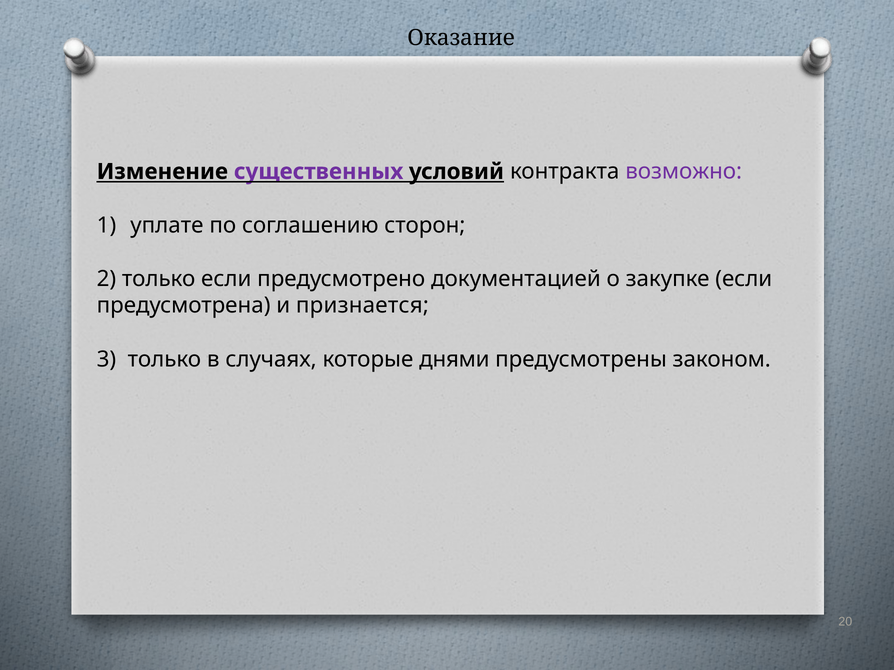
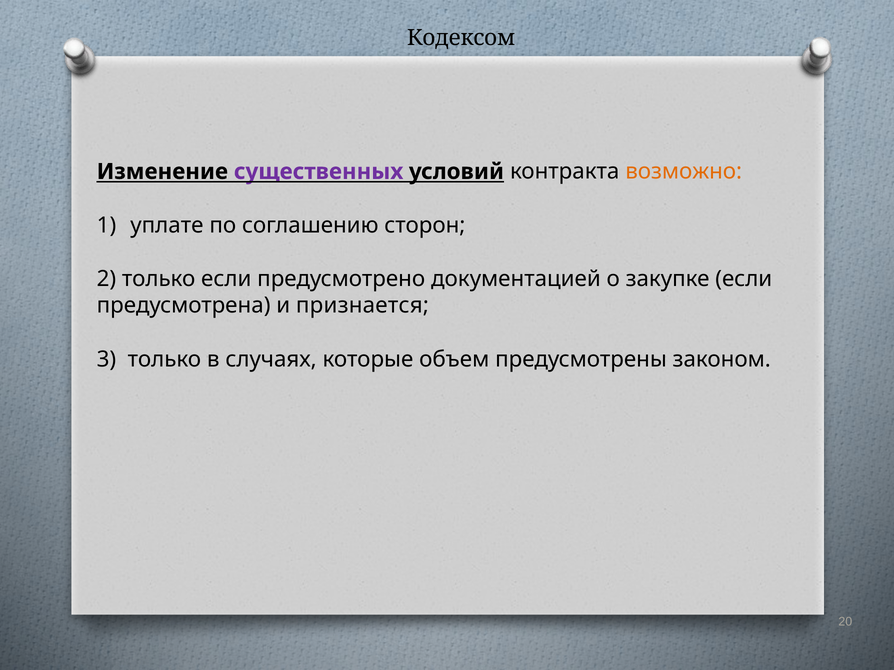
Оказание: Оказание -> Кодексом
возможно colour: purple -> orange
днями: днями -> объем
